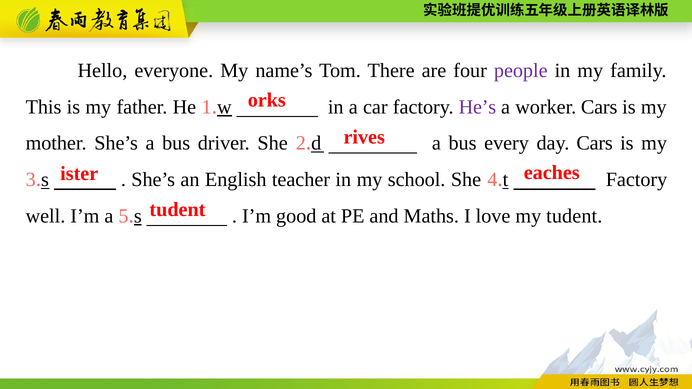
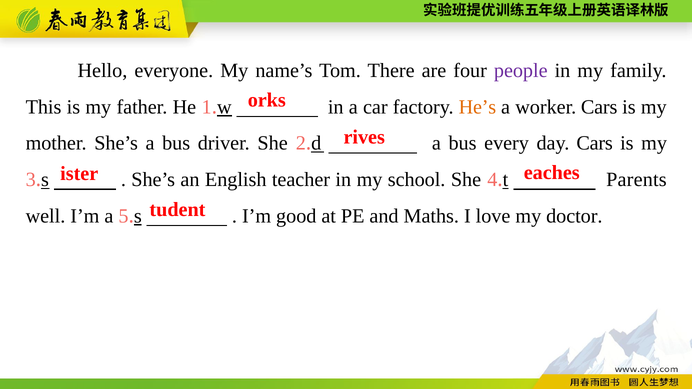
He’s colour: purple -> orange
Factory at (637, 180): Factory -> Parents
my tudent: tudent -> doctor
